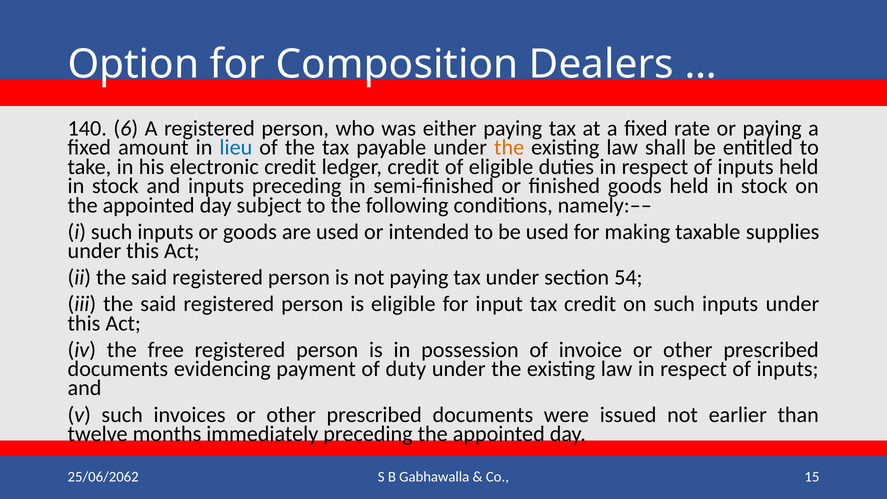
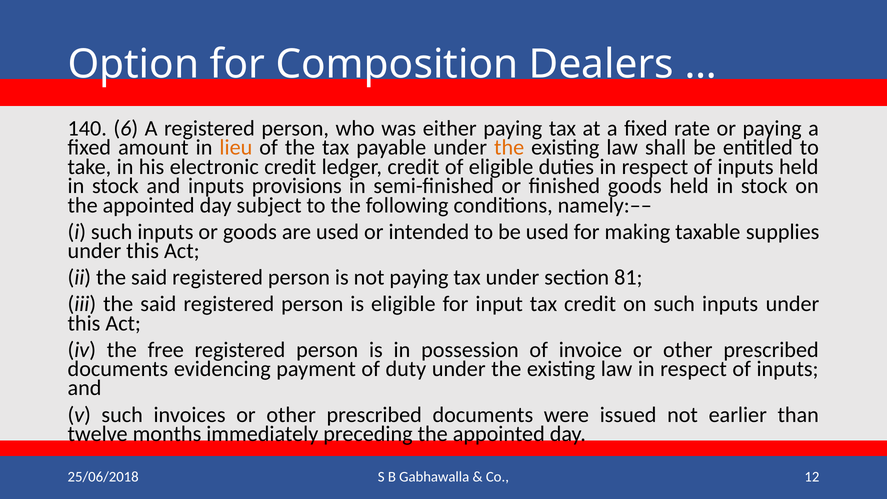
lieu colour: blue -> orange
inputs preceding: preceding -> provisions
54: 54 -> 81
15: 15 -> 12
25/06/2062: 25/06/2062 -> 25/06/2018
